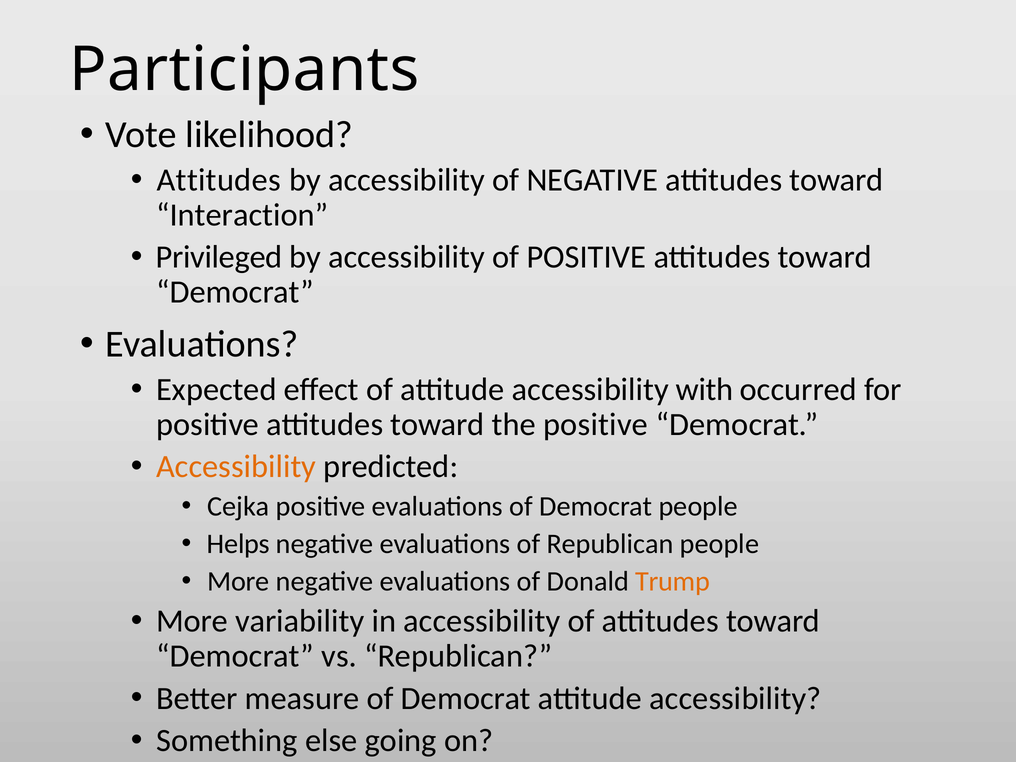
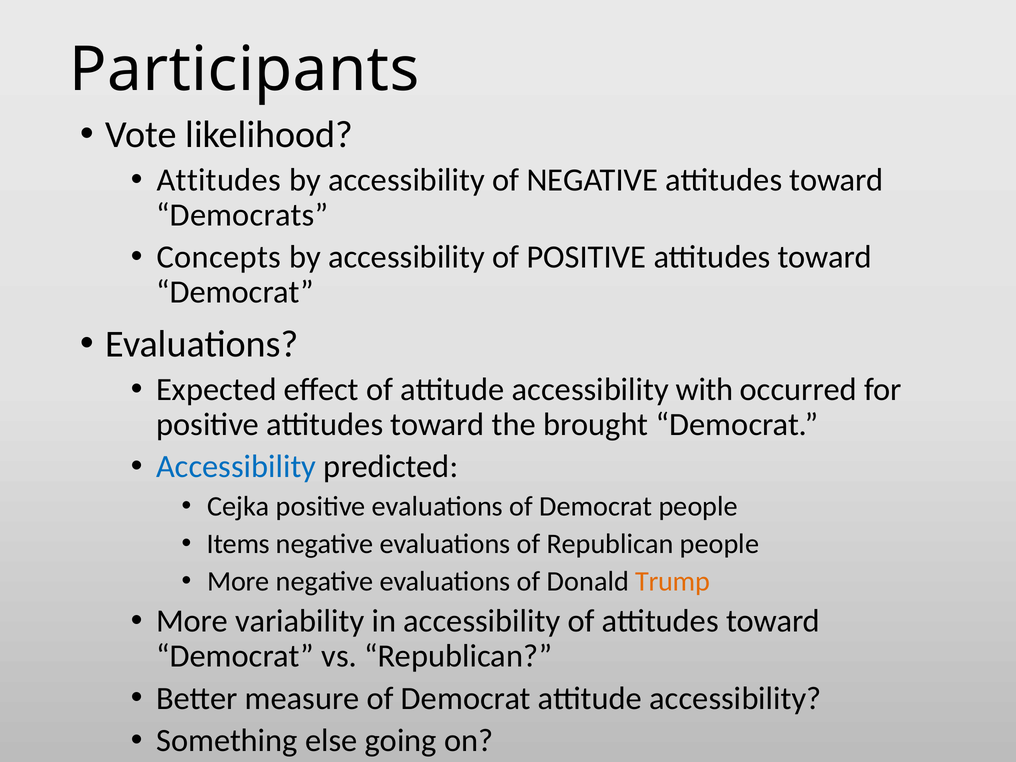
Interaction: Interaction -> Democrats
Privileged: Privileged -> Concepts
the positive: positive -> brought
Accessibility at (236, 467) colour: orange -> blue
Helps: Helps -> Items
